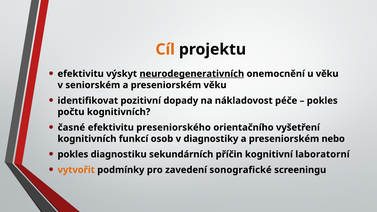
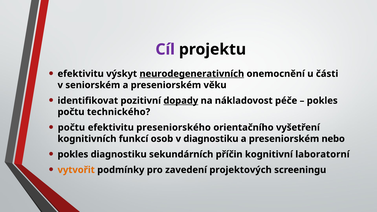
Cíl colour: orange -> purple
u věku: věku -> části
dopady underline: none -> present
počtu kognitivních: kognitivních -> technického
časné at (71, 127): časné -> počtu
v diagnostiky: diagnostiky -> diagnostiku
sonografické: sonografické -> projektových
